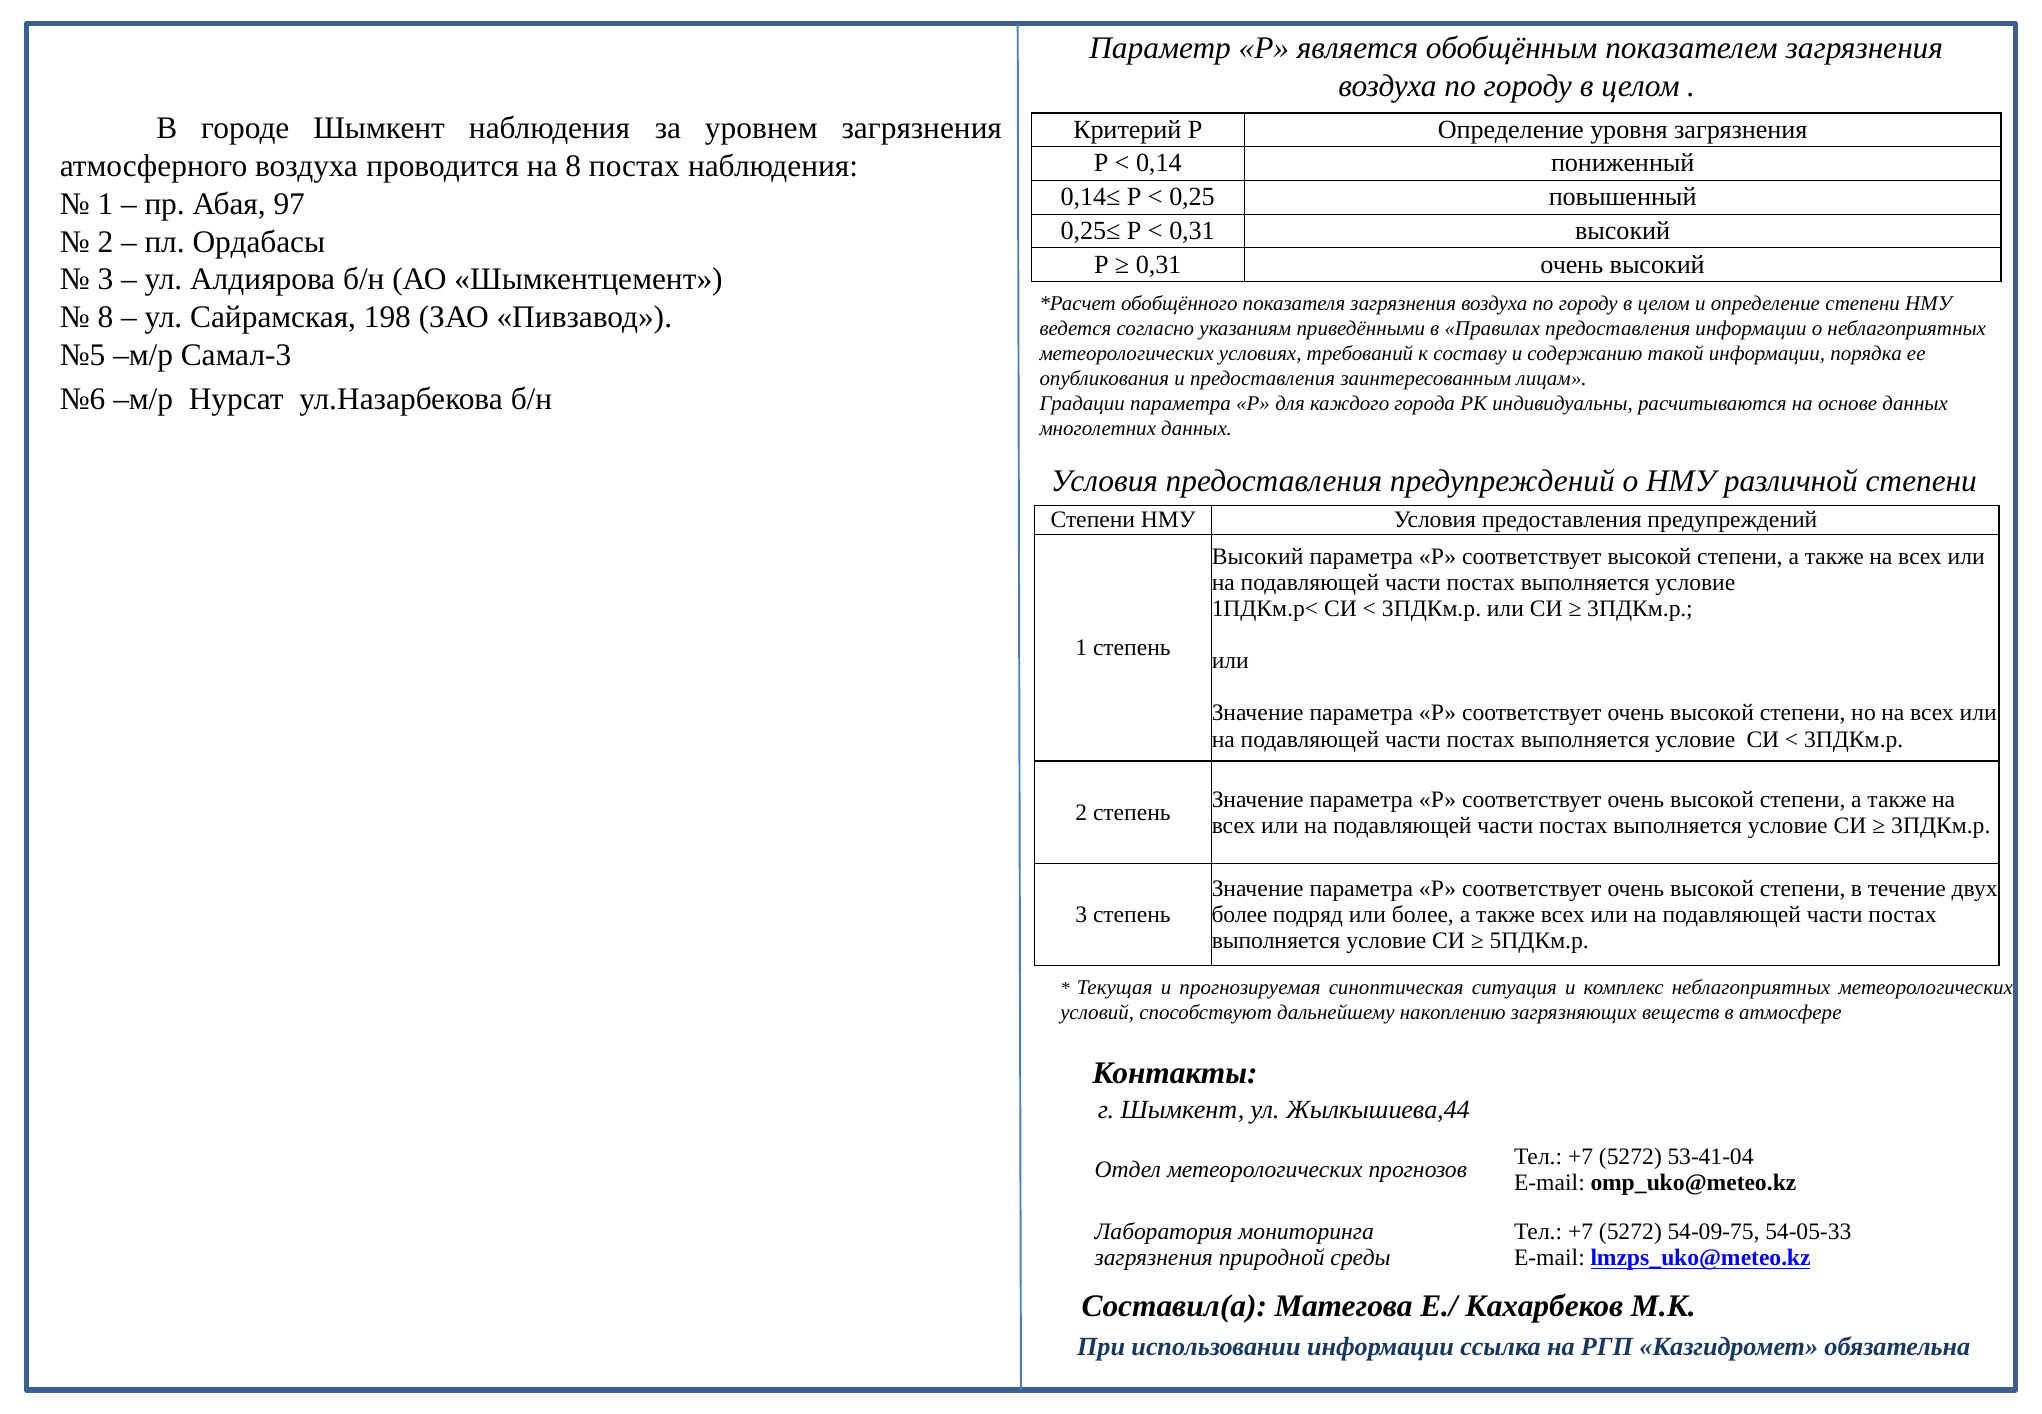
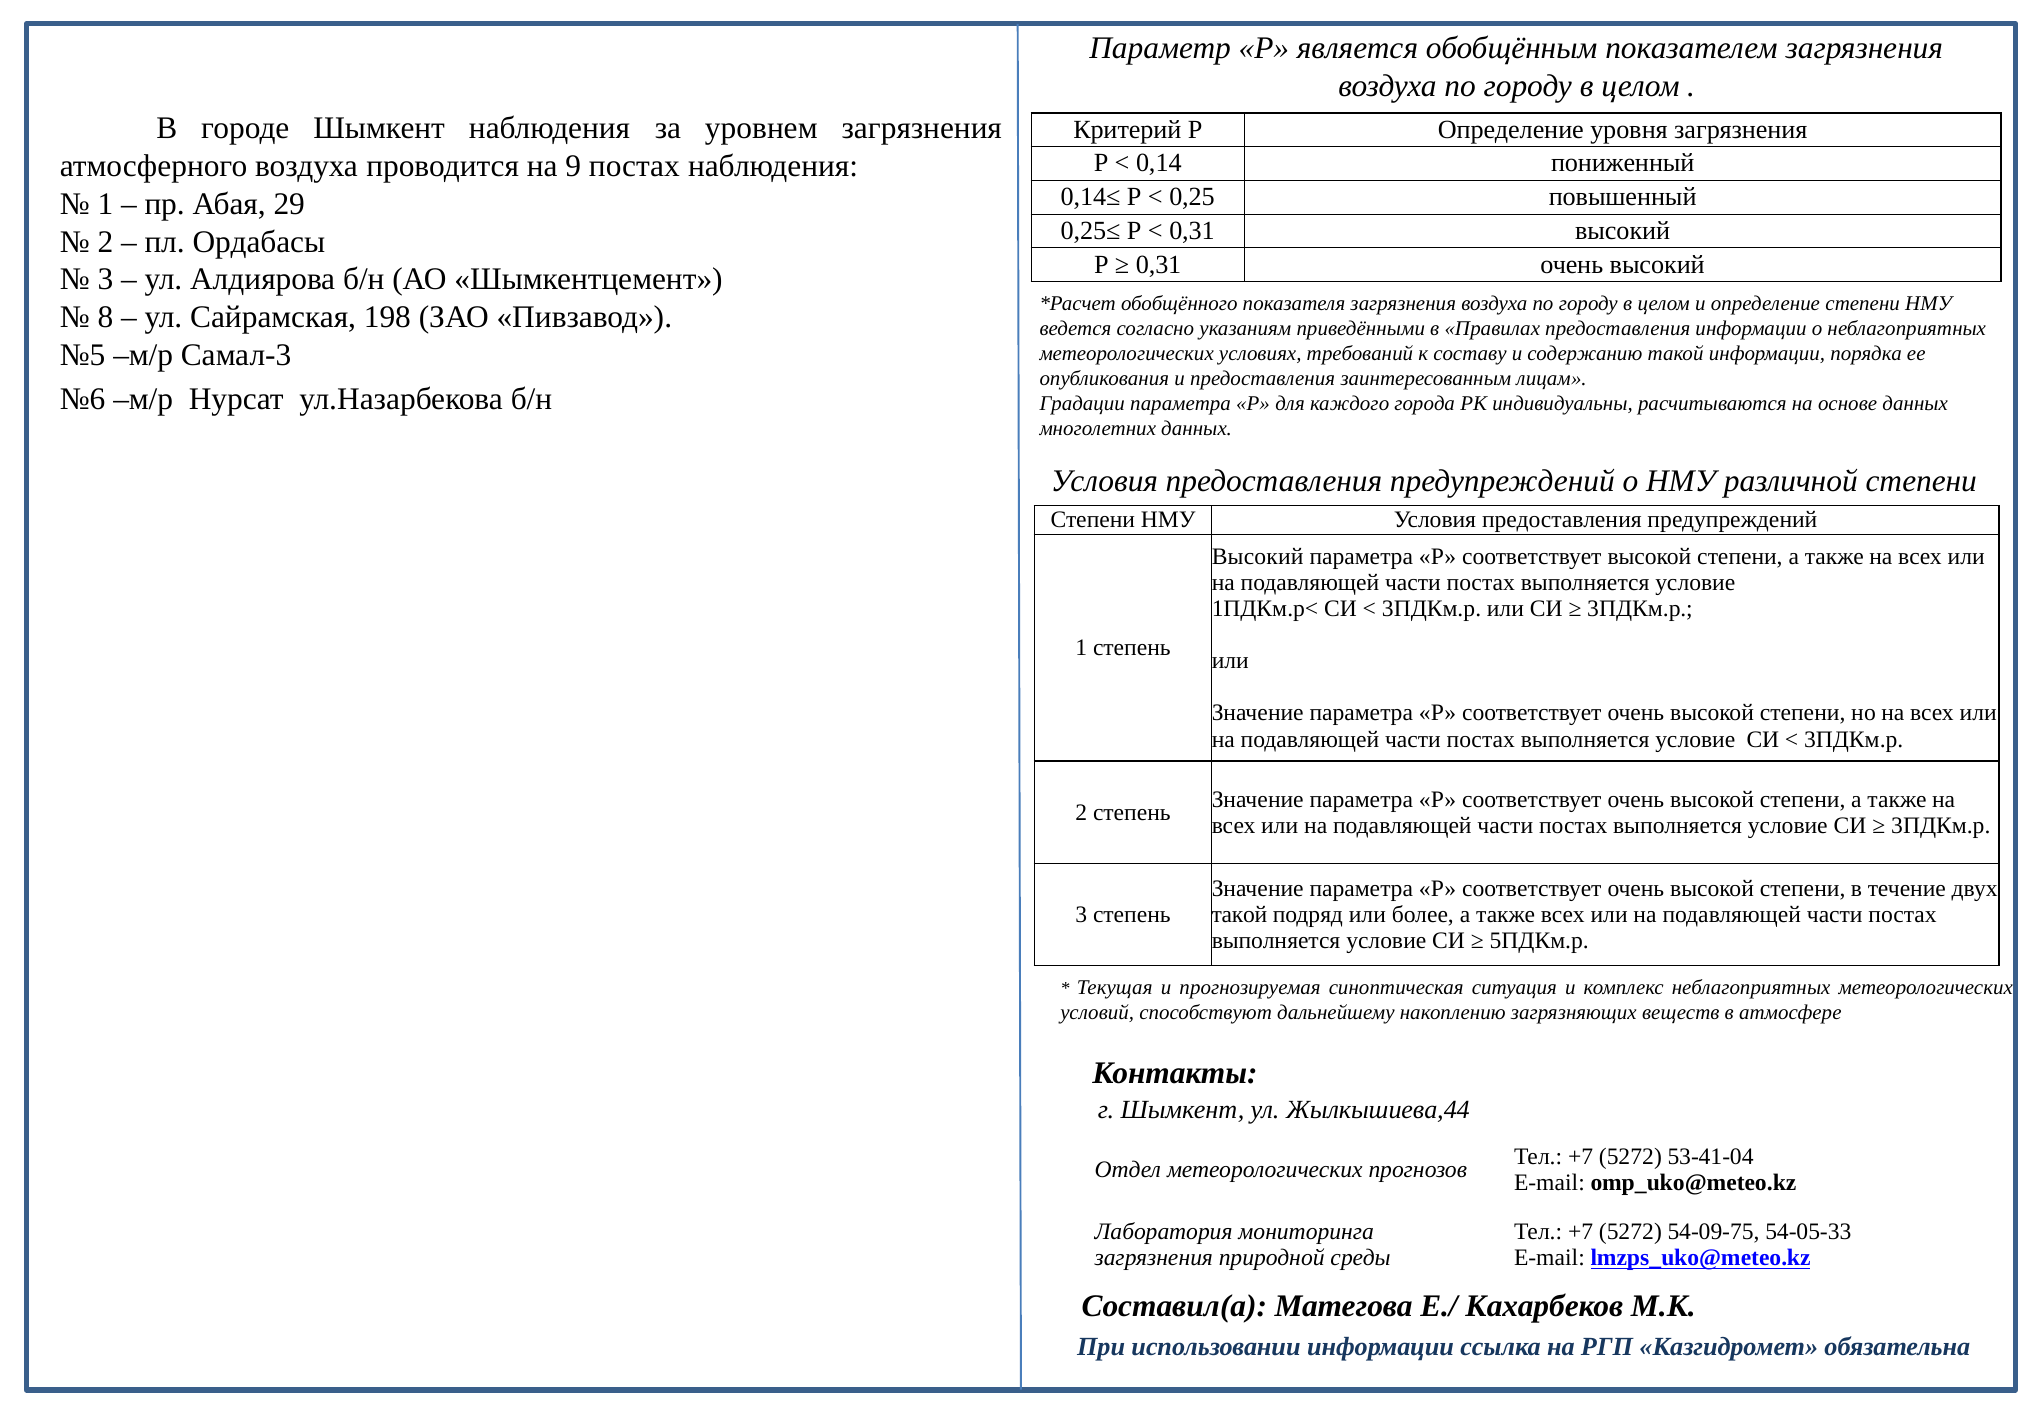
на 8: 8 -> 9
97: 97 -> 29
более at (1239, 914): более -> такой
